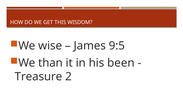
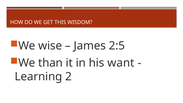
9:5: 9:5 -> 2:5
been: been -> want
Treasure: Treasure -> Learning
